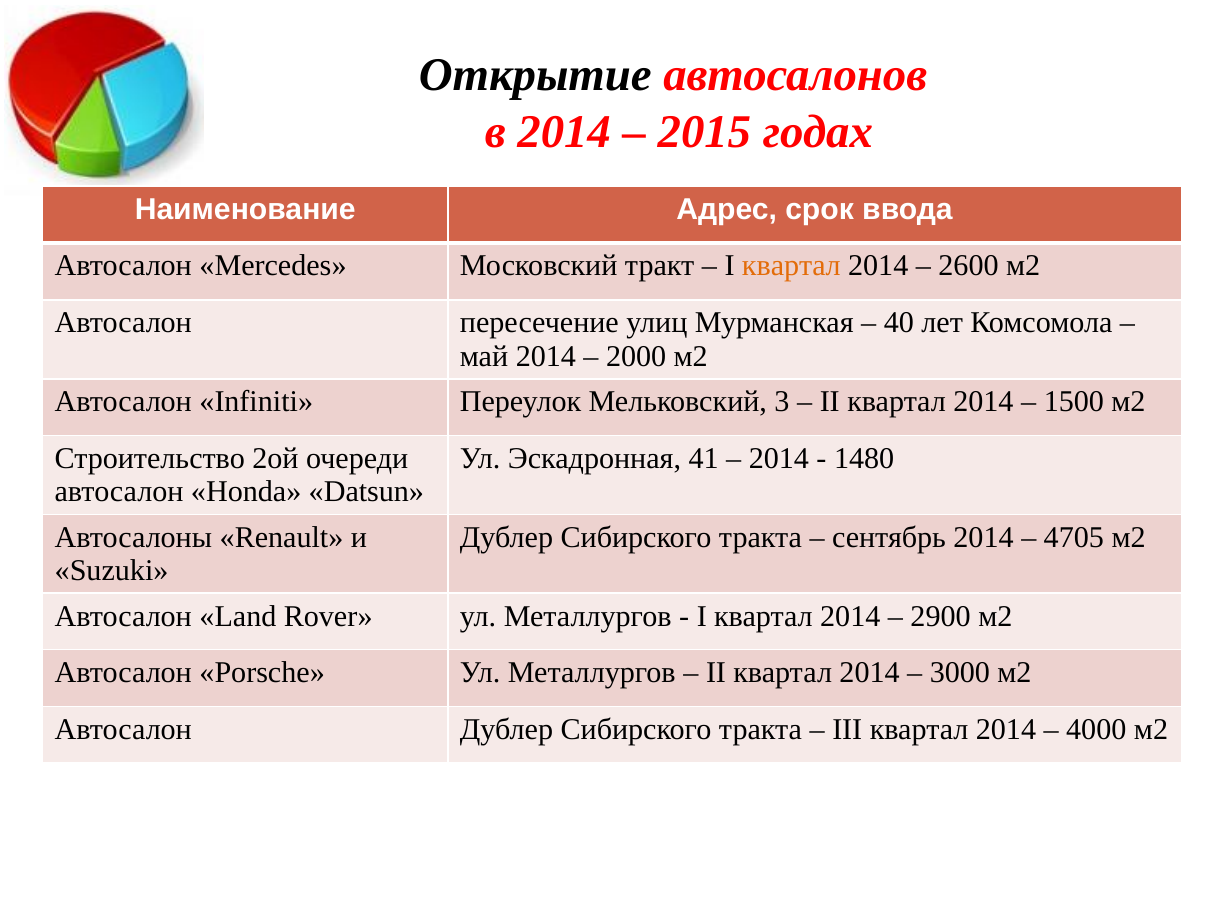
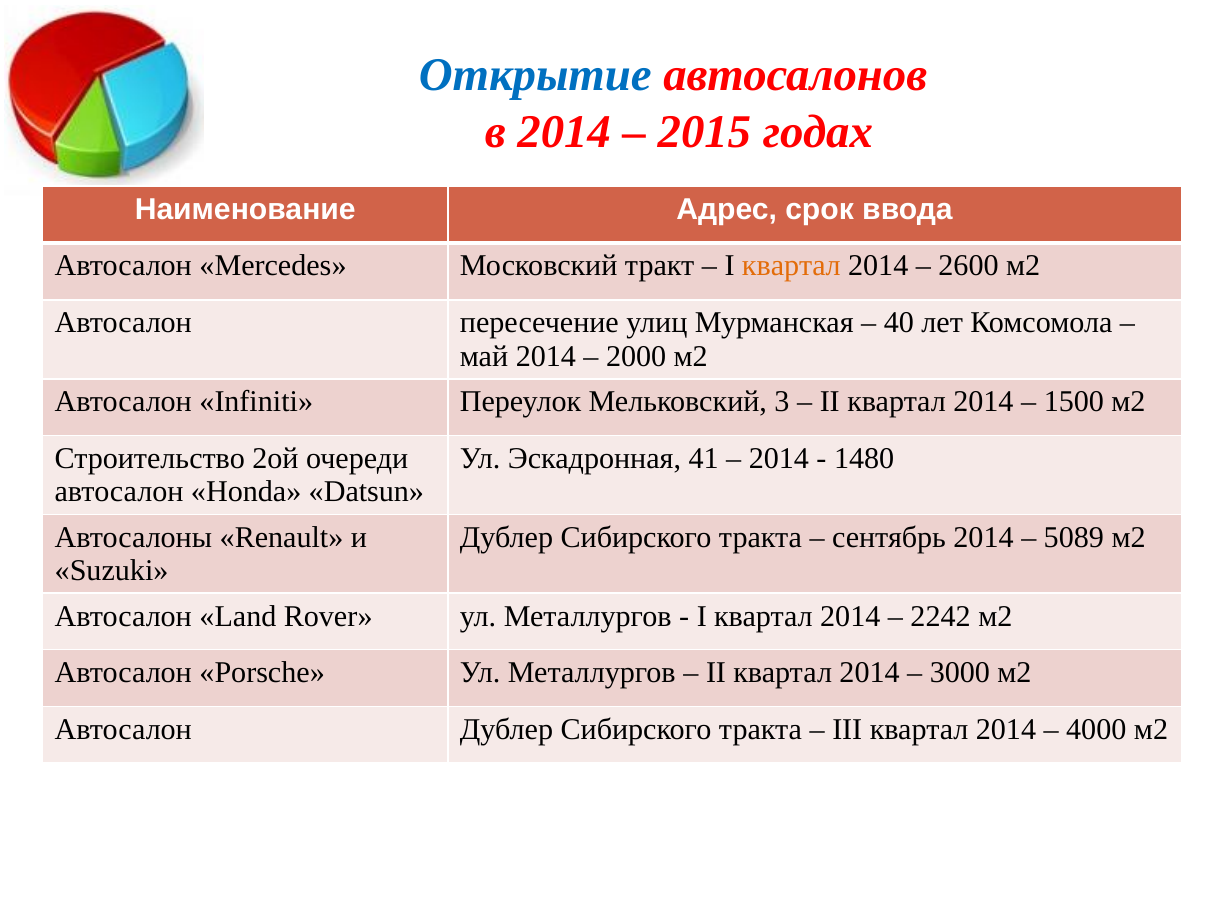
Открытие colour: black -> blue
4705: 4705 -> 5089
2900: 2900 -> 2242
